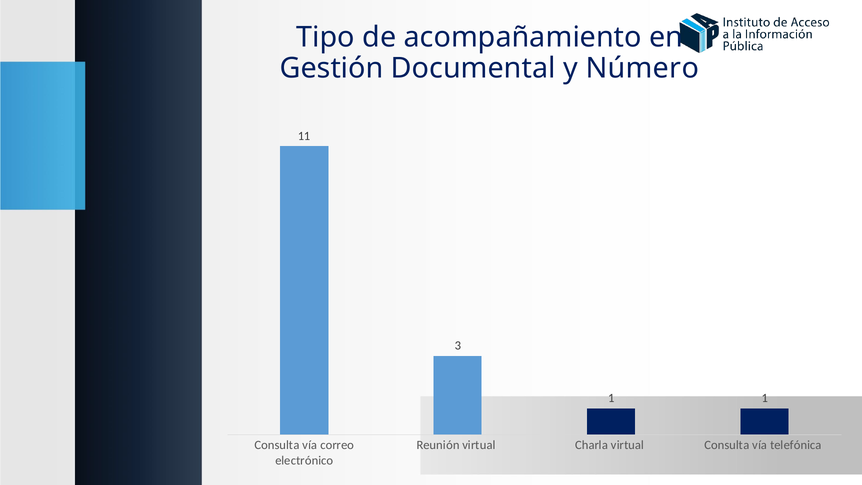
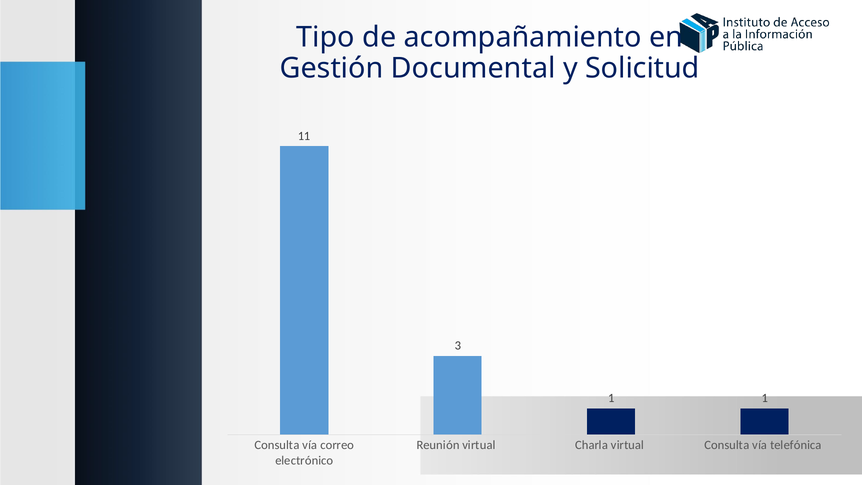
Número: Número -> Solicitud
